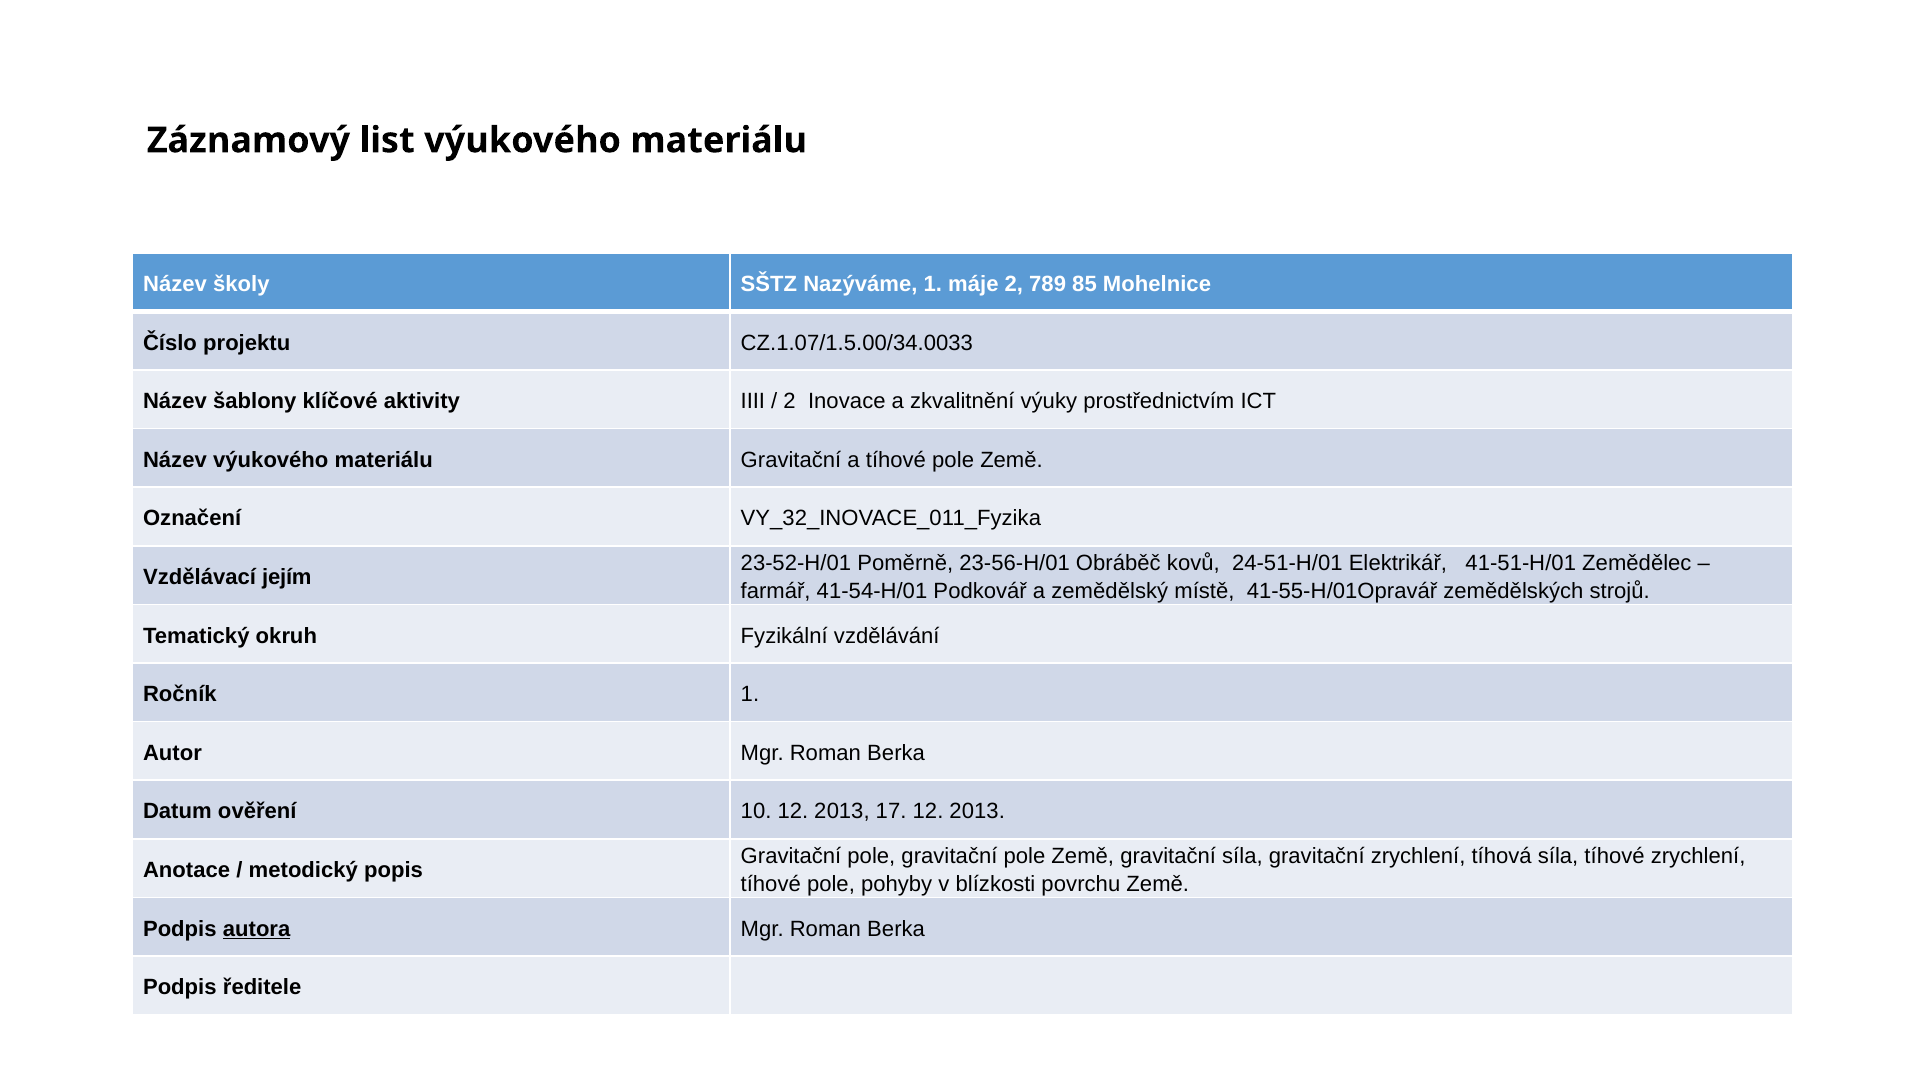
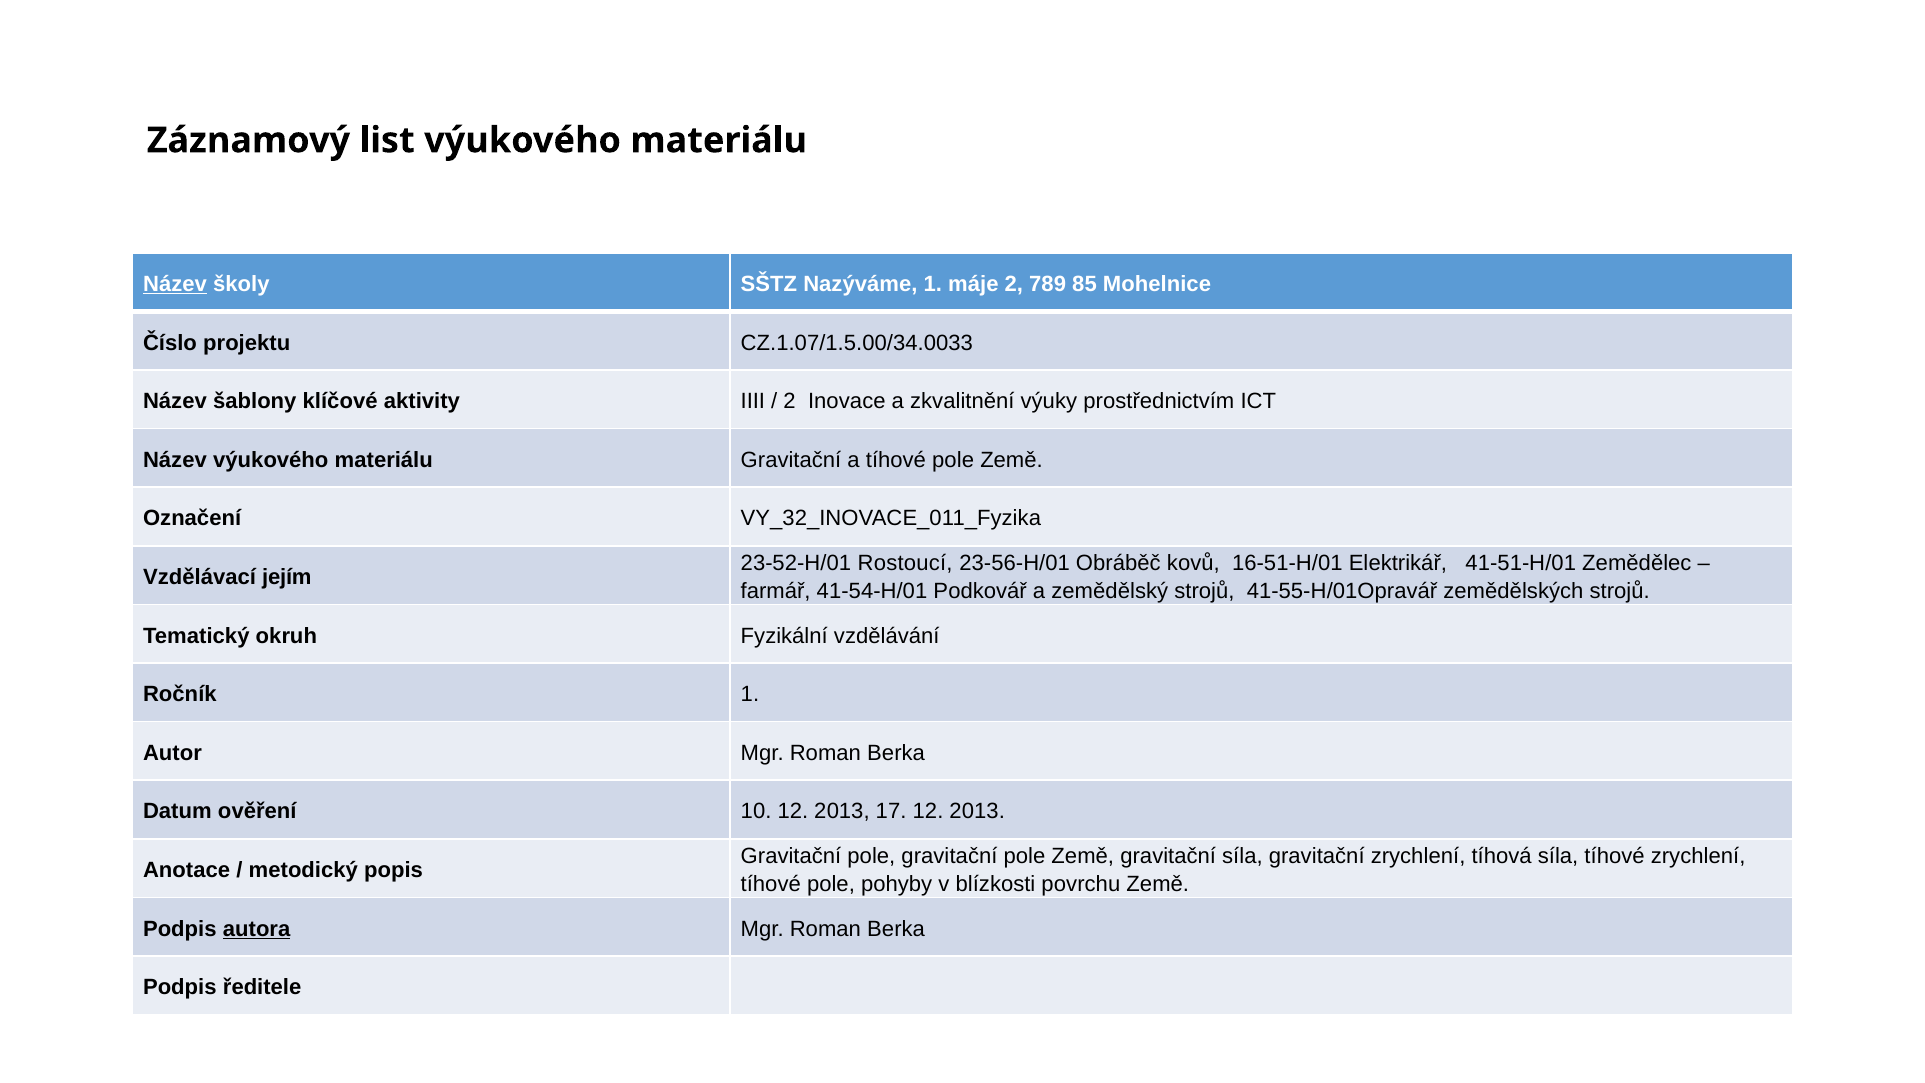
Název at (175, 284) underline: none -> present
Poměrně: Poměrně -> Rostoucí
24-51-H/01: 24-51-H/01 -> 16-51-H/01
zemědělský místě: místě -> strojů
